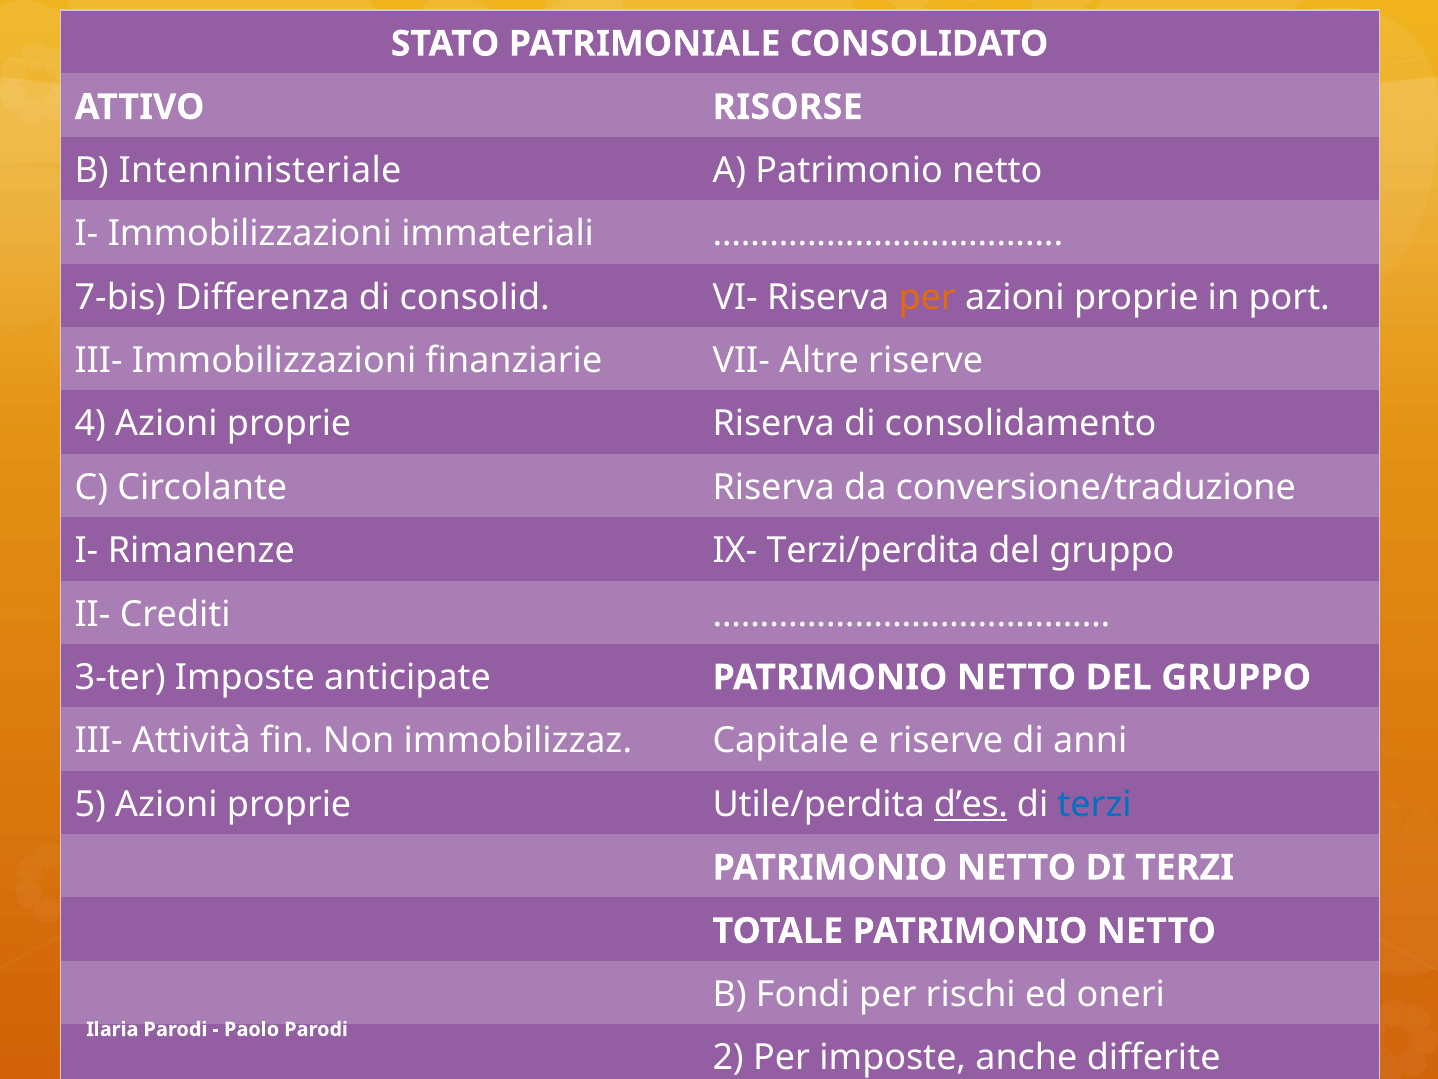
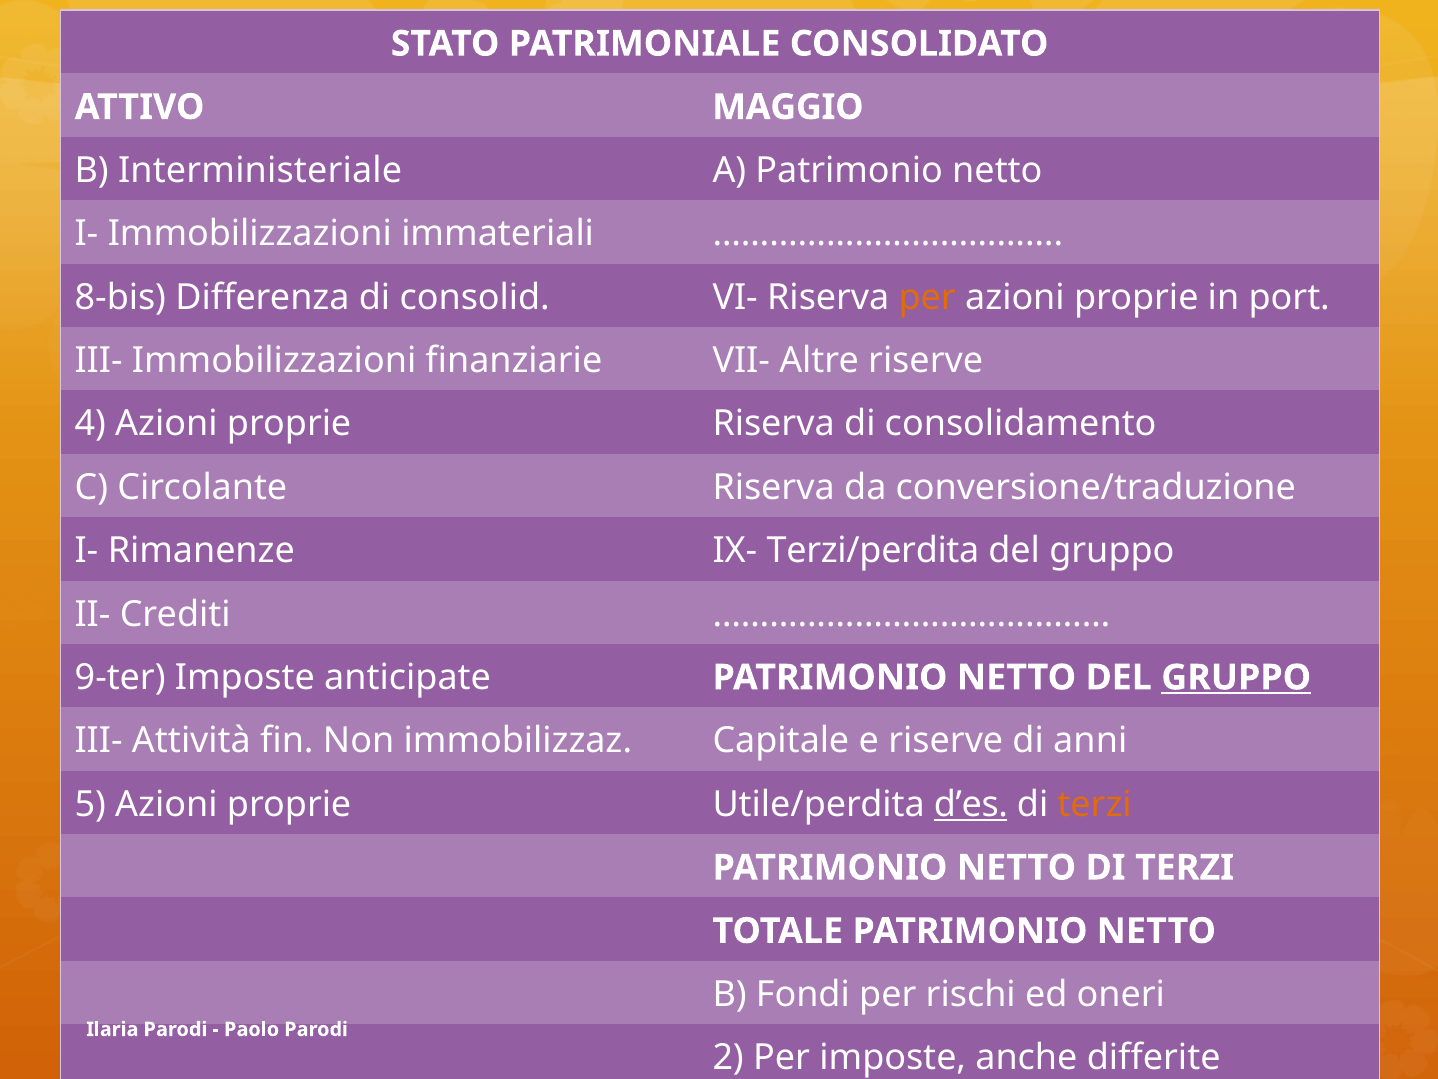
RISORSE: RISORSE -> MAGGIO
Intenninisteriale: Intenninisteriale -> Interministeriale
7-bis: 7-bis -> 8-bis
3-ter: 3-ter -> 9-ter
GRUPPO at (1236, 677) underline: none -> present
terzi at (1095, 804) colour: blue -> orange
